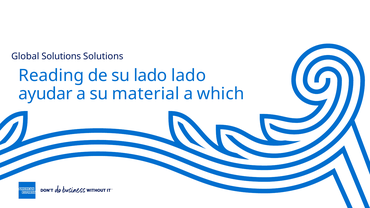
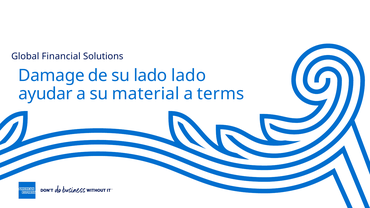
Global Solutions: Solutions -> Financial
Reading: Reading -> Damage
which: which -> terms
